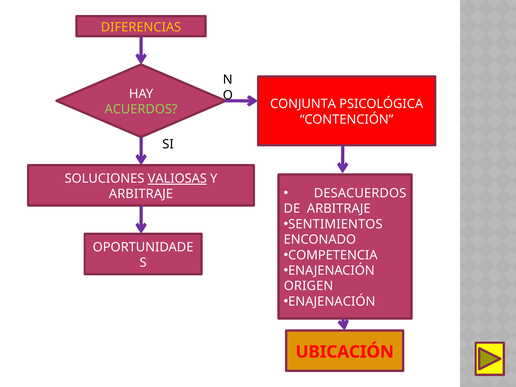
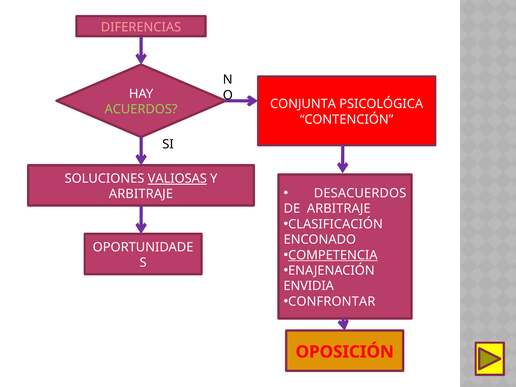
DIFERENCIAS colour: yellow -> pink
SENTIMIENTOS: SENTIMIENTOS -> CLASIFICACIÓN
COMPETENCIA underline: none -> present
ORIGEN: ORIGEN -> ENVIDIA
ENAJENACIÓN at (332, 302): ENAJENACIÓN -> CONFRONTAR
UBICACIÓN: UBICACIÓN -> OPOSICIÓN
